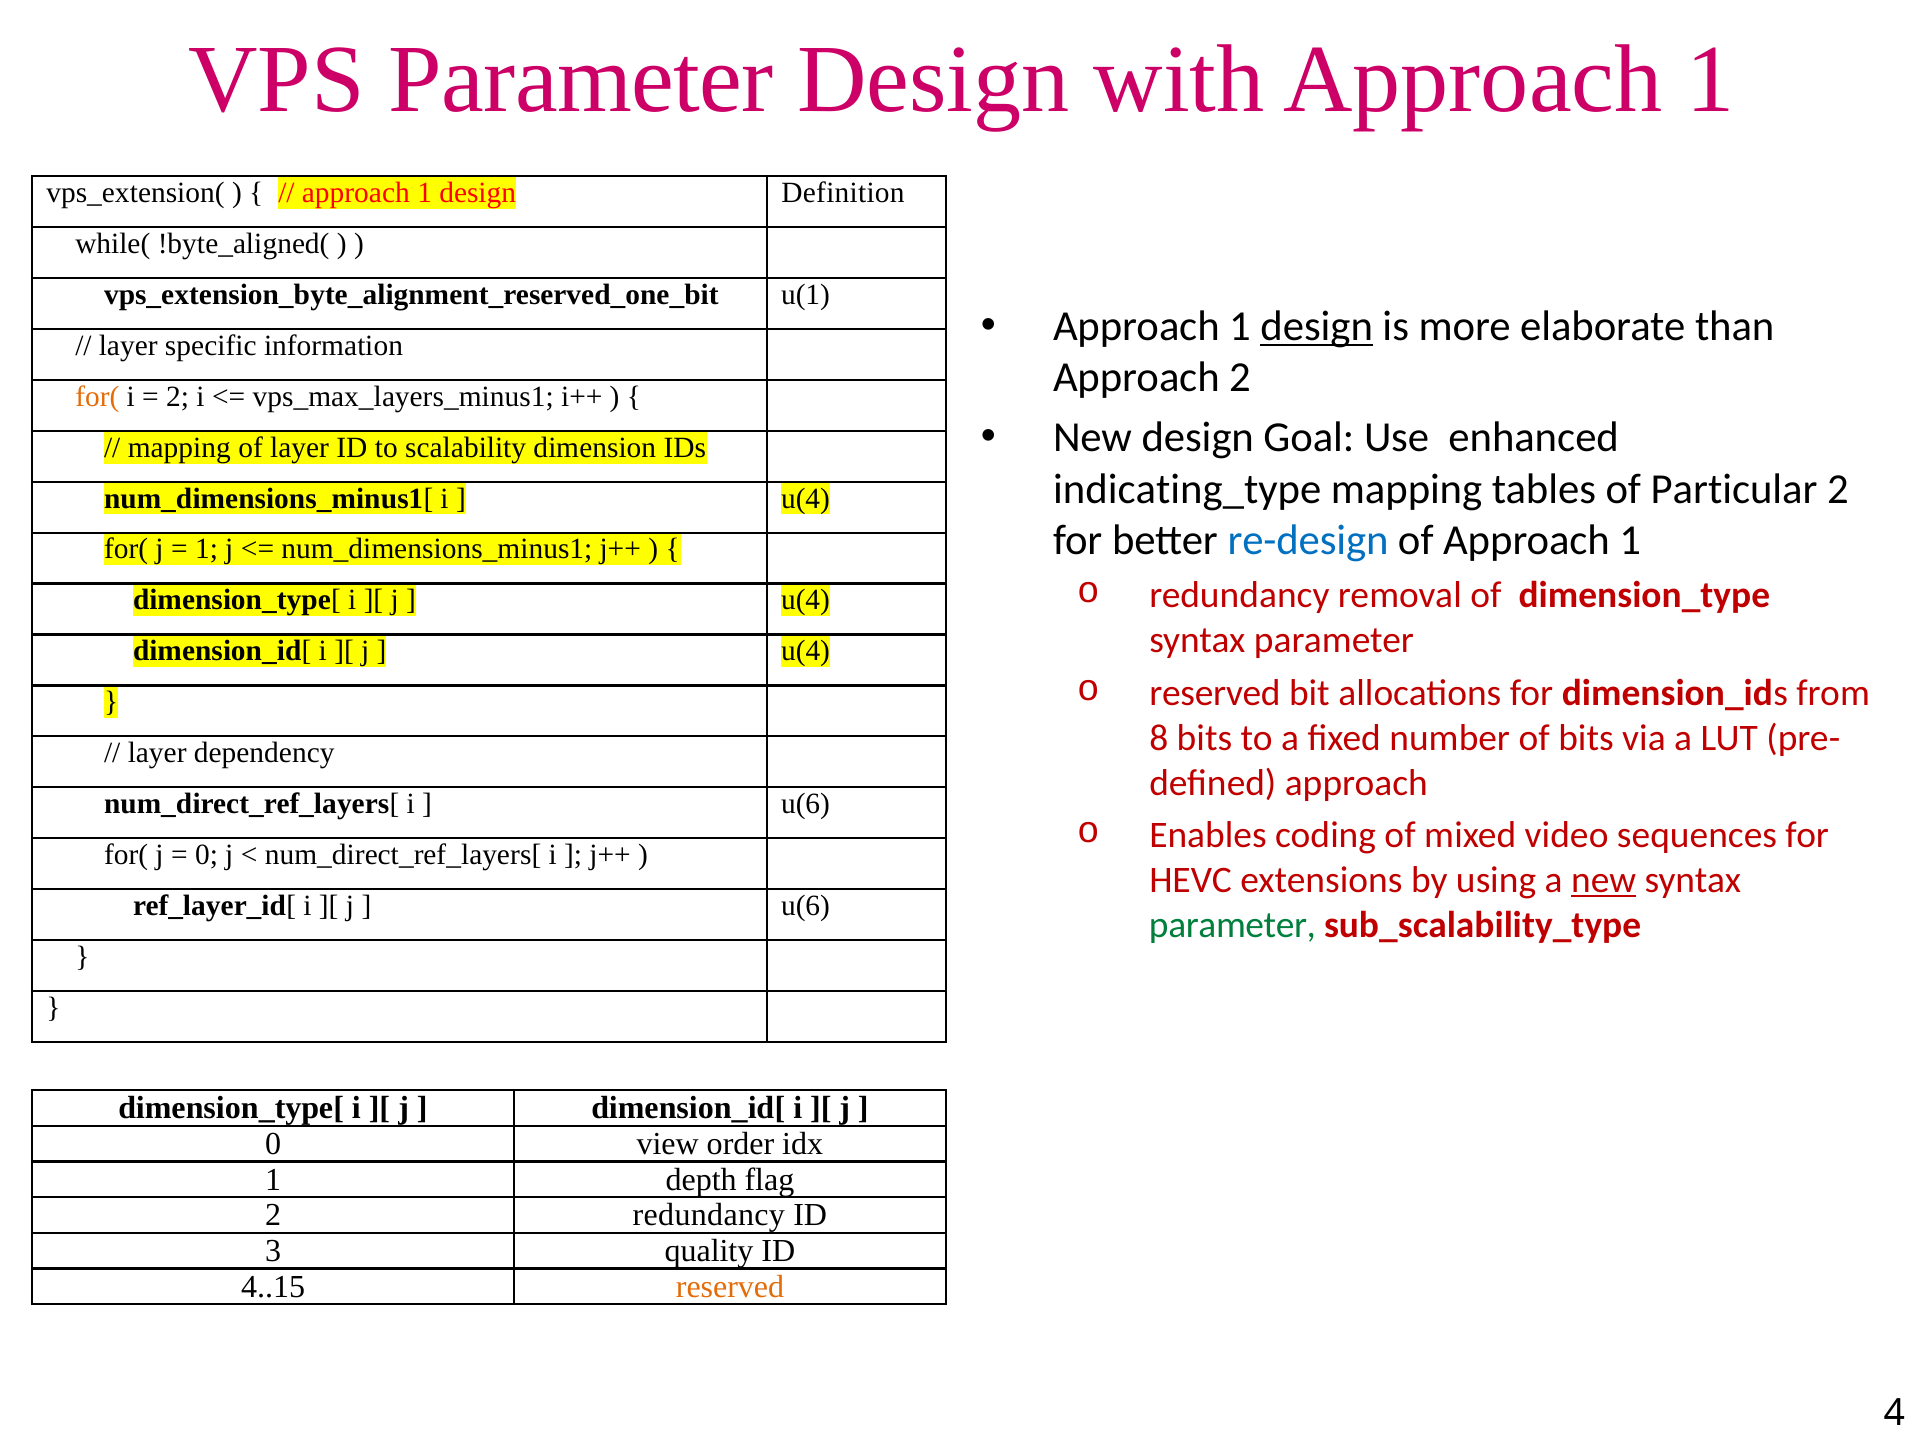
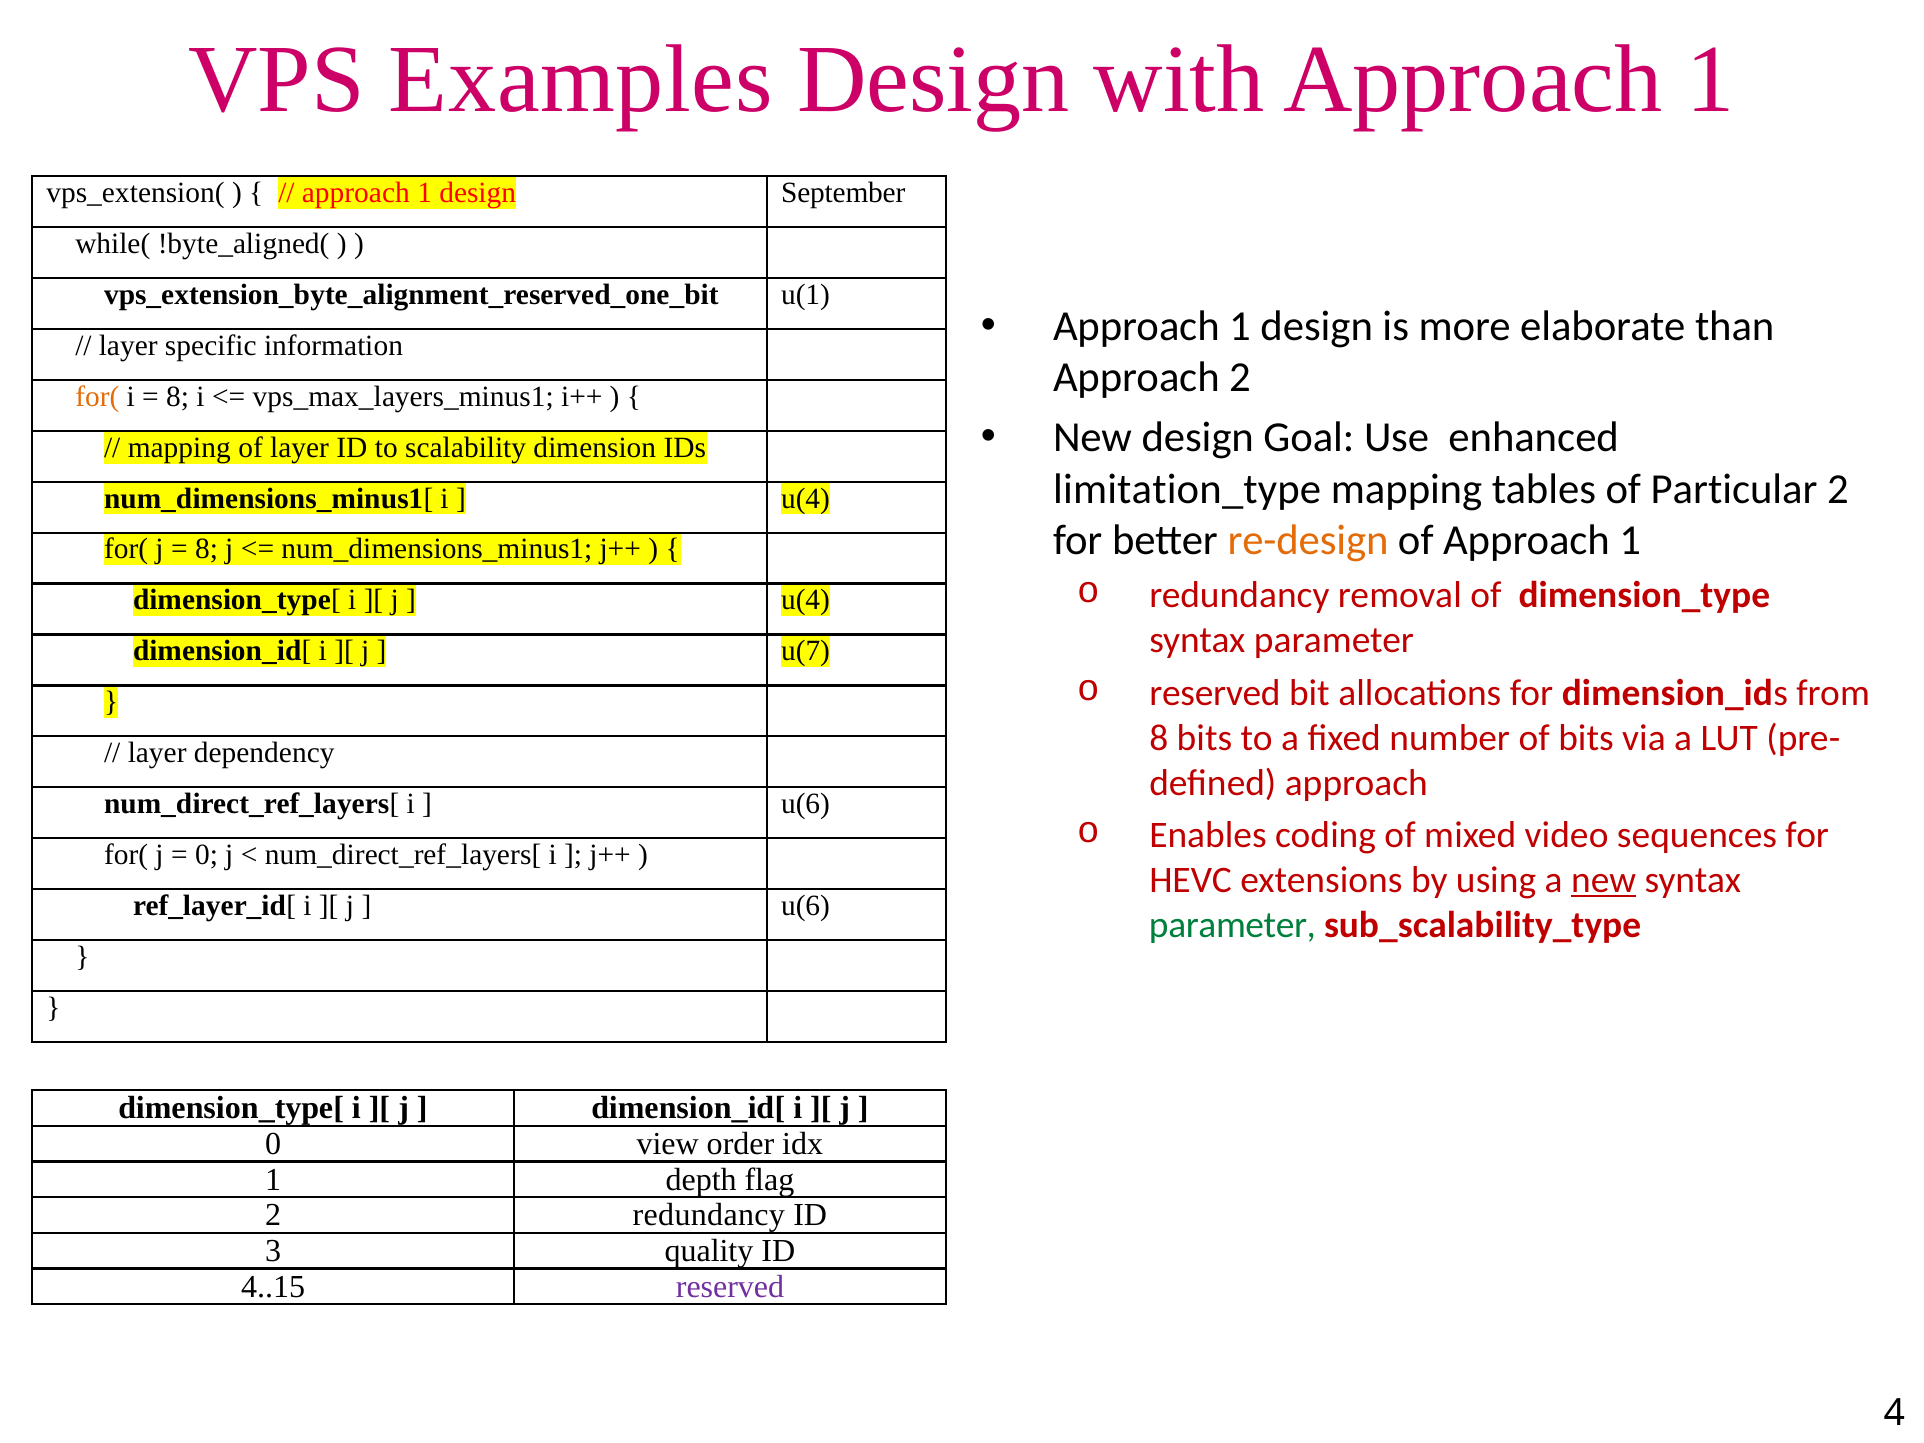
VPS Parameter: Parameter -> Examples
Definition: Definition -> September
design at (1317, 327) underline: present -> none
2 at (178, 397): 2 -> 8
indicating_type: indicating_type -> limitation_type
re-design colour: blue -> orange
1 at (206, 549): 1 -> 8
u(4 at (806, 651): u(4 -> u(7
reserved at (730, 1287) colour: orange -> purple
